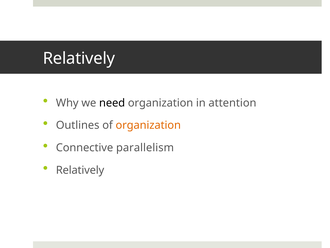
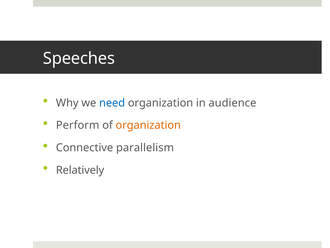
Relatively at (79, 58): Relatively -> Speeches
need colour: black -> blue
attention: attention -> audience
Outlines: Outlines -> Perform
